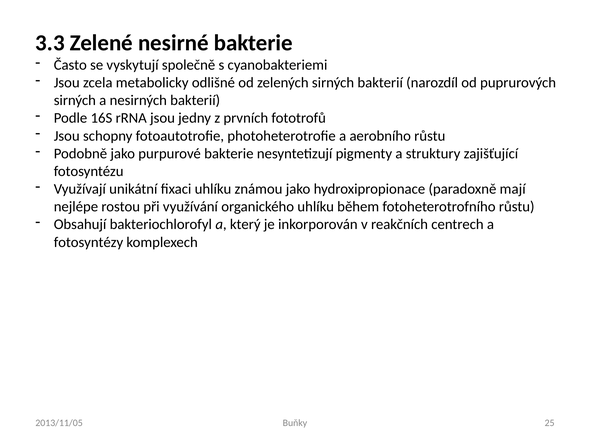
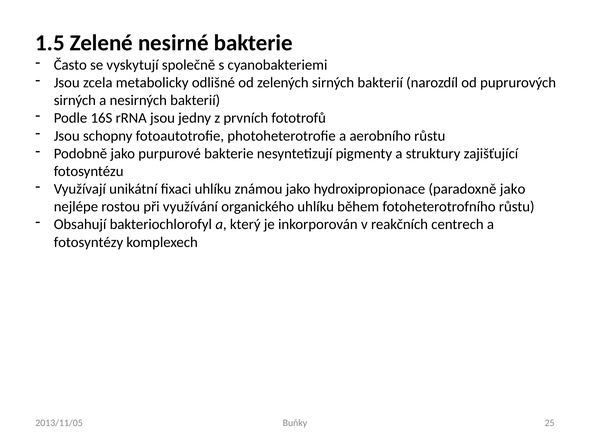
3.3: 3.3 -> 1.5
paradoxně mají: mají -> jako
